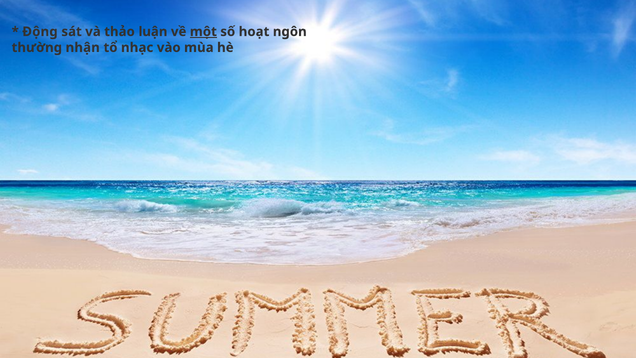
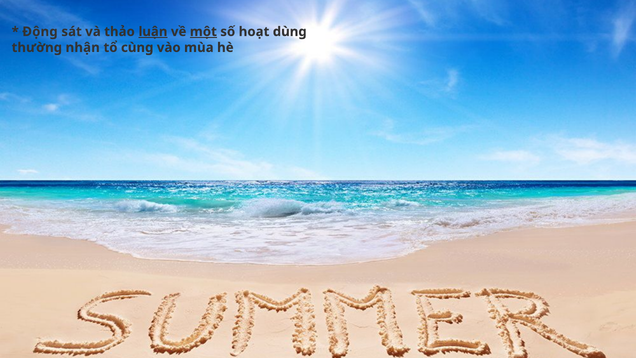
luận underline: none -> present
ngôn: ngôn -> dùng
nhạc: nhạc -> cùng
